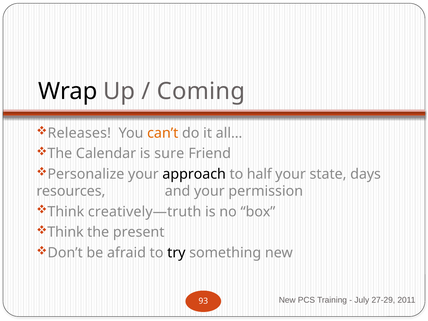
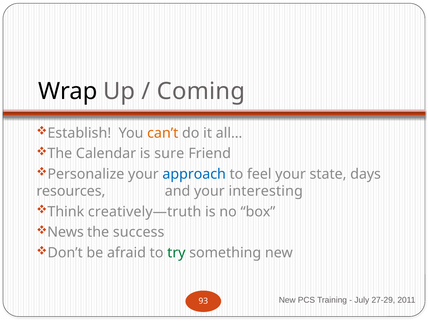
Releases: Releases -> Establish
approach colour: black -> blue
half: half -> feel
permission: permission -> interesting
Think at (65, 232): Think -> News
present: present -> success
try colour: black -> green
